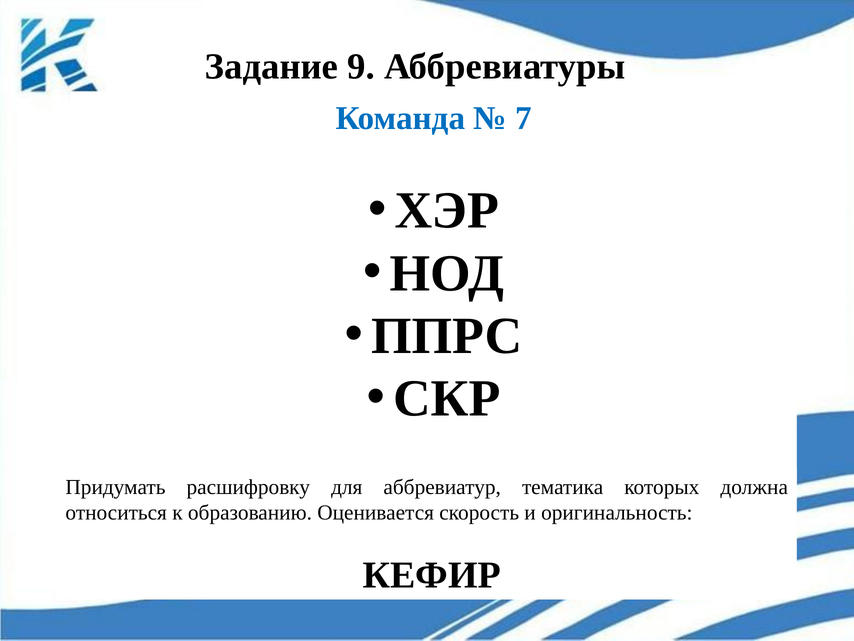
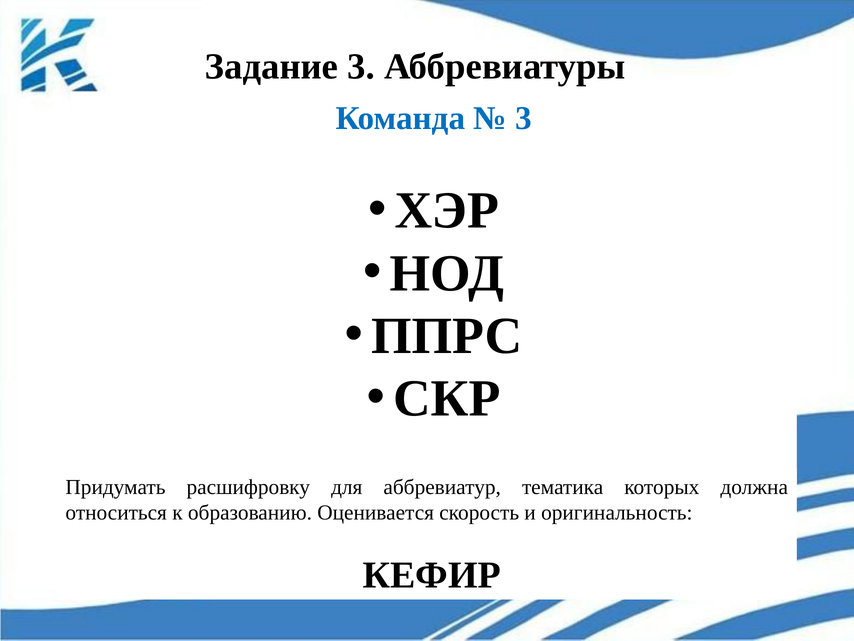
Задание 9: 9 -> 3
7 at (523, 118): 7 -> 3
